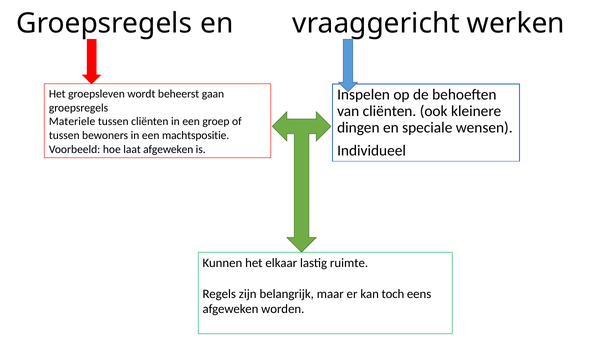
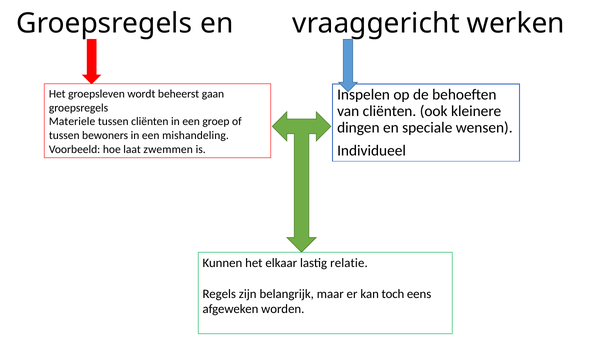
machtspositie: machtspositie -> mishandeling
laat afgeweken: afgeweken -> zwemmen
ruimte: ruimte -> relatie
